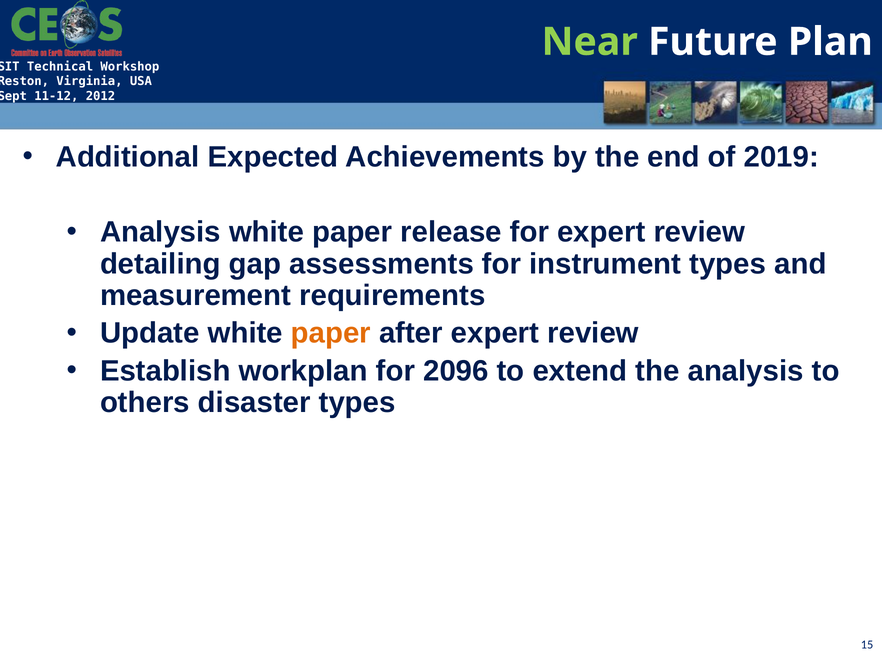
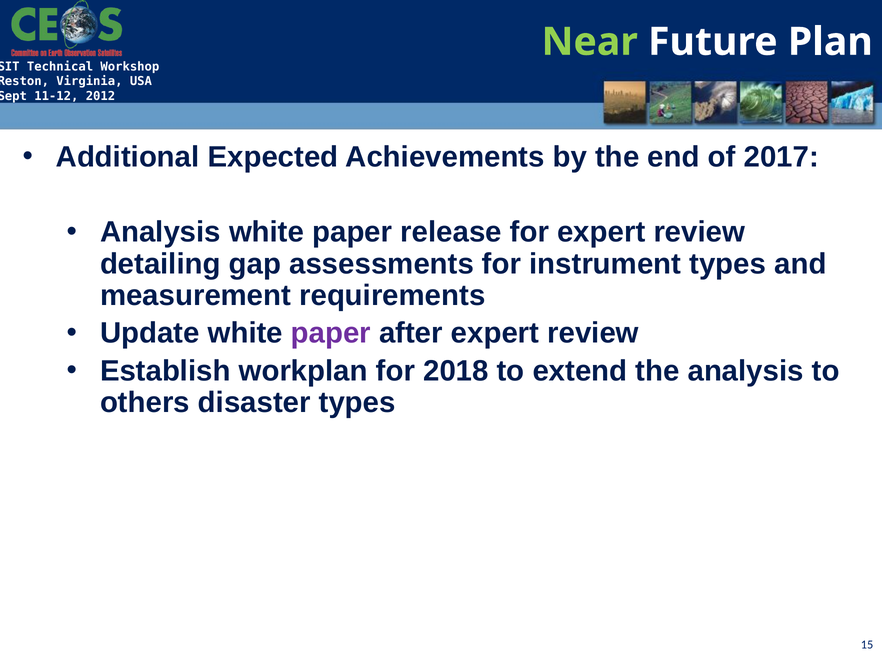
2019: 2019 -> 2017
paper at (331, 333) colour: orange -> purple
2096: 2096 -> 2018
